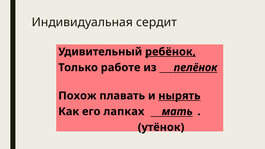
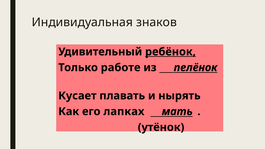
сердит: сердит -> знаков
Похож: Похож -> Кусает
нырять underline: present -> none
